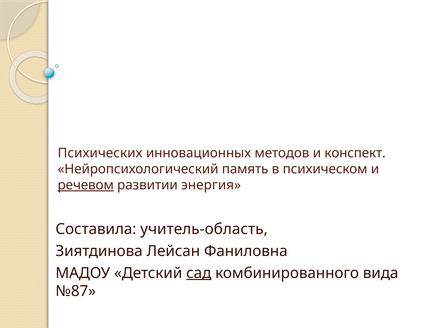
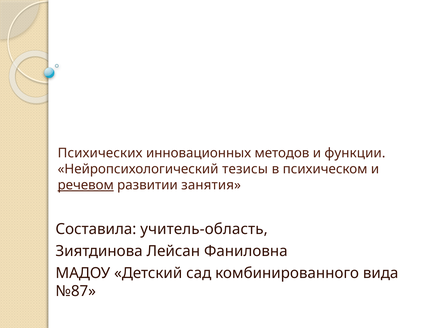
конспект: конспект -> функции
память: память -> тезисы
энергия: энергия -> занятия
сад underline: present -> none
